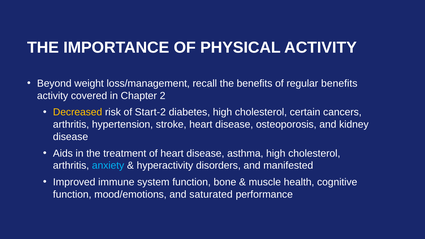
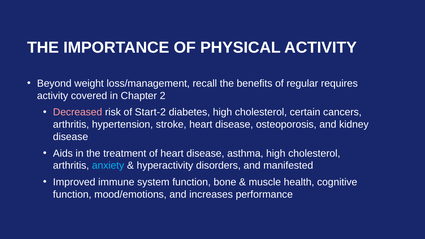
regular benefits: benefits -> requires
Decreased colour: yellow -> pink
saturated: saturated -> increases
